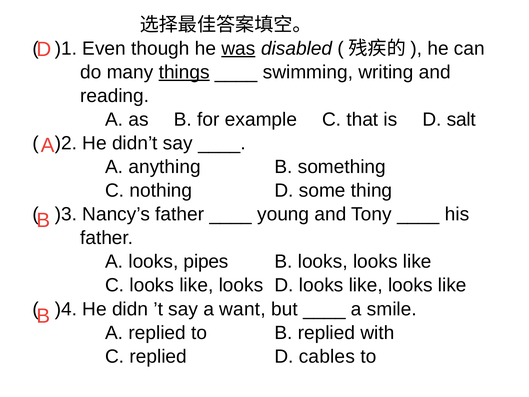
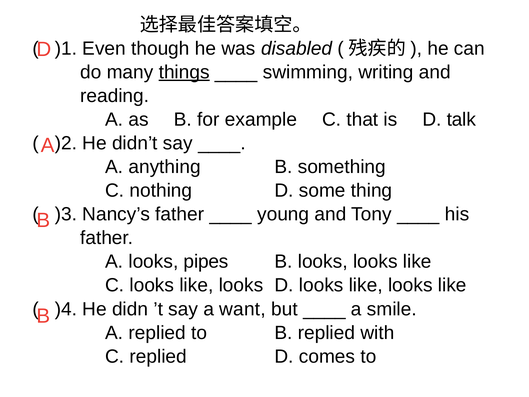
was underline: present -> none
salt: salt -> talk
cables: cables -> comes
